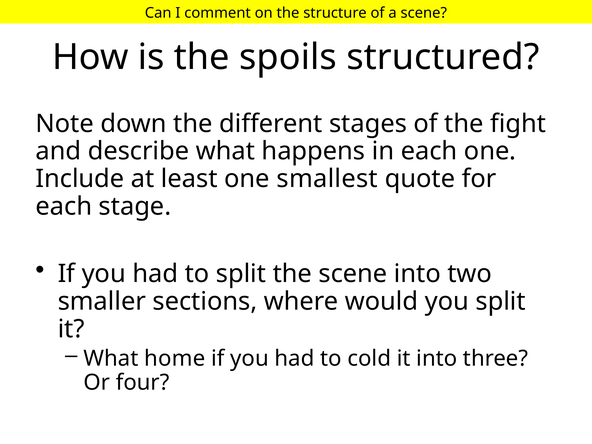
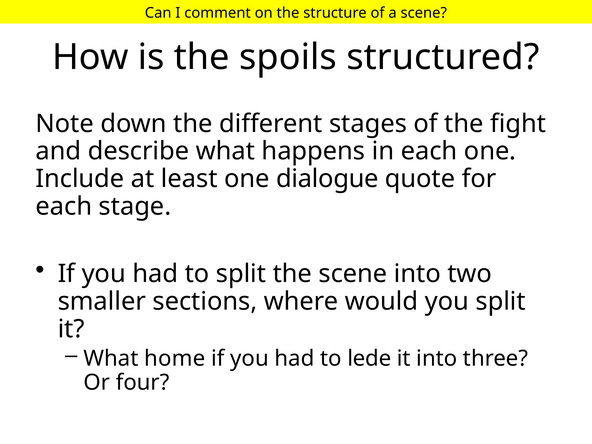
smallest: smallest -> dialogue
cold: cold -> lede
